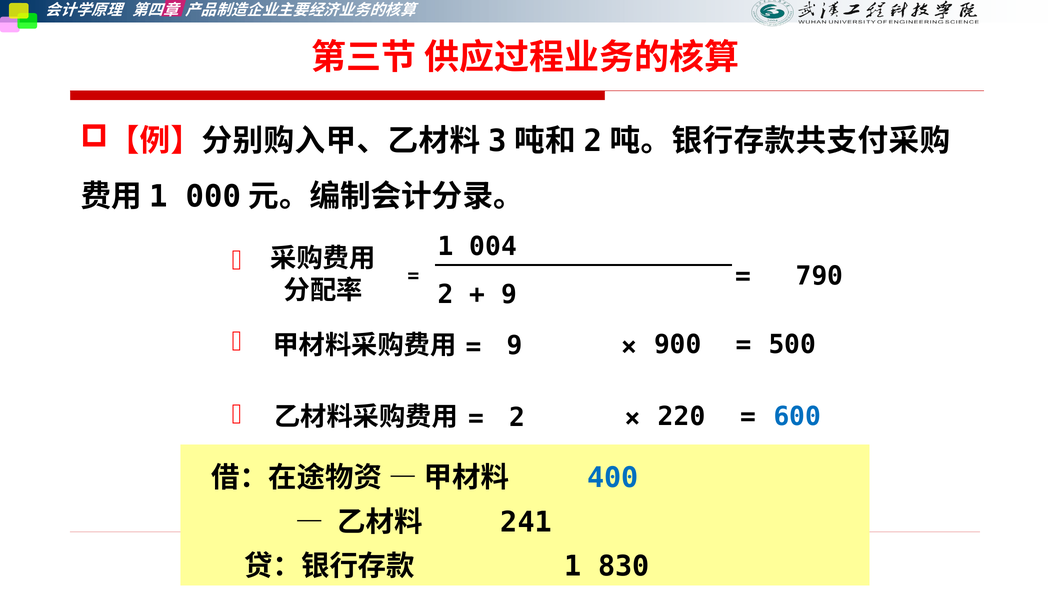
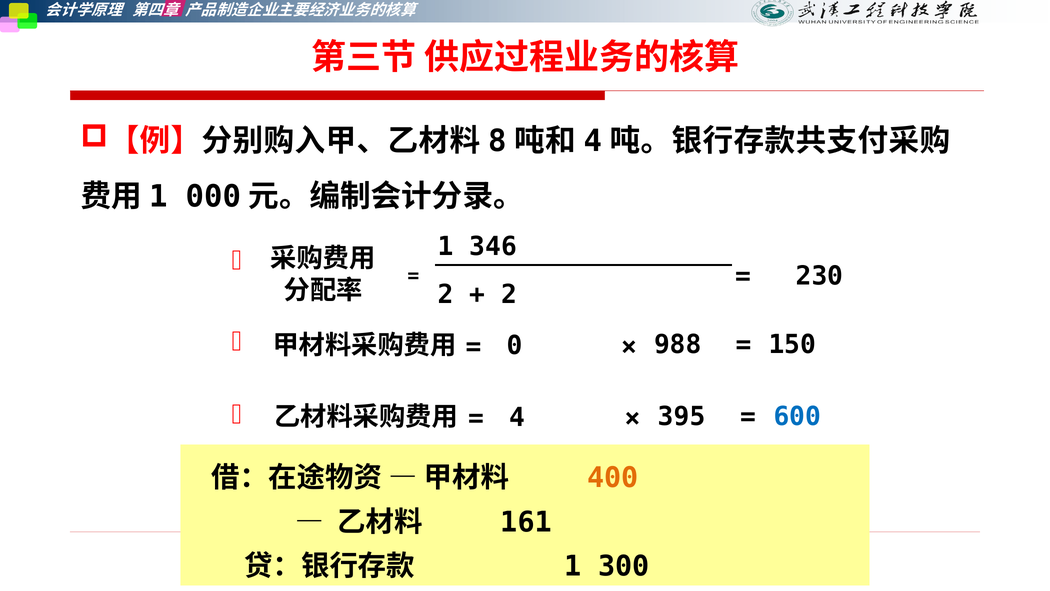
3: 3 -> 8
2 at (593, 141): 2 -> 4
004: 004 -> 346
790: 790 -> 230
9 at (509, 294): 9 -> 2
9 at (515, 345): 9 -> 0
900: 900 -> 988
500: 500 -> 150
2 at (517, 417): 2 -> 4
220: 220 -> 395
400 colour: blue -> orange
241: 241 -> 161
830: 830 -> 300
